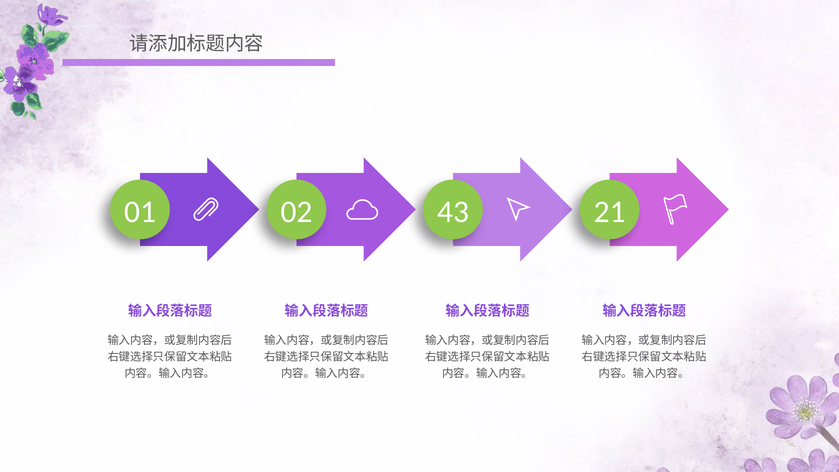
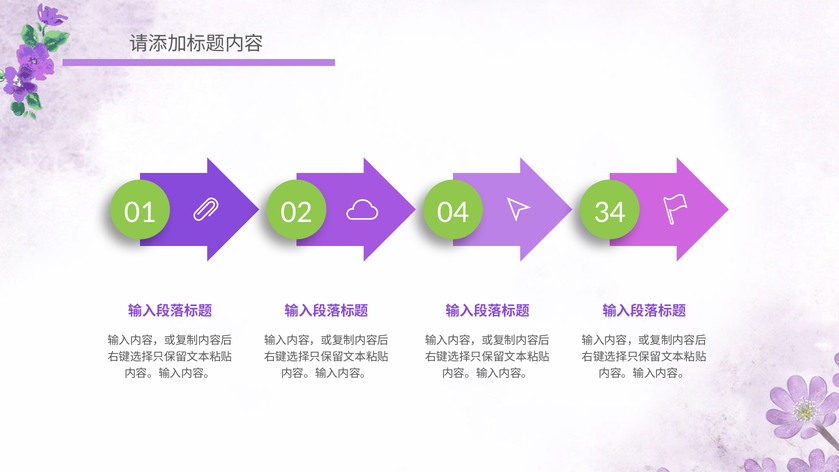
43: 43 -> 04
21: 21 -> 34
